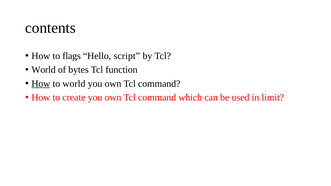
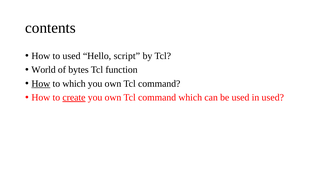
to flags: flags -> used
to world: world -> which
create underline: none -> present
in limit: limit -> used
